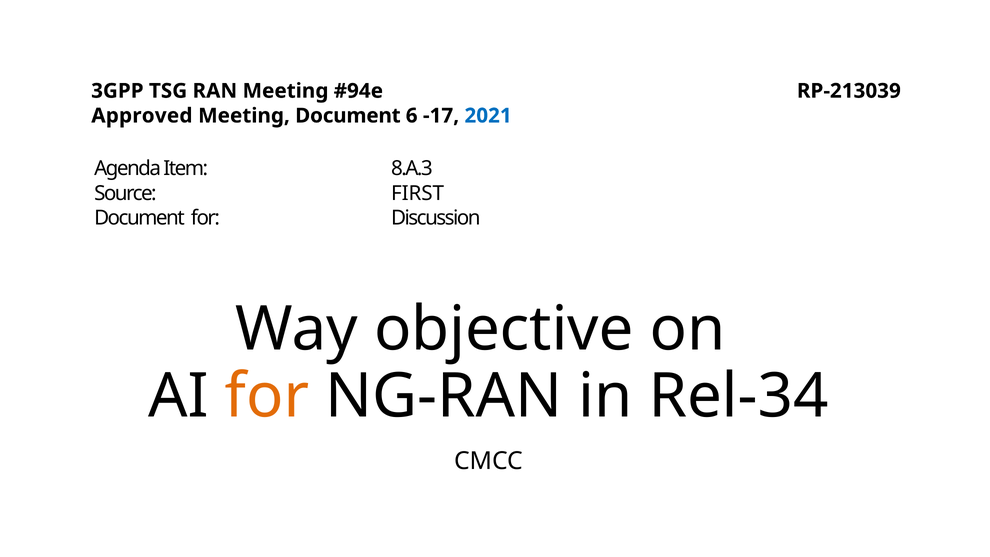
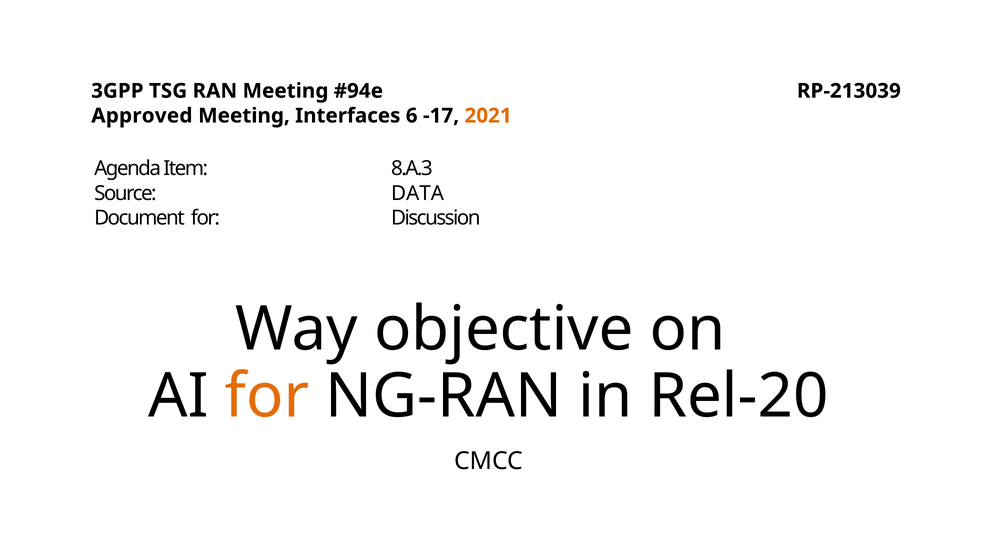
Meeting Document: Document -> Interfaces
2021 colour: blue -> orange
FIRST: FIRST -> DATA
Rel-34: Rel-34 -> Rel-20
